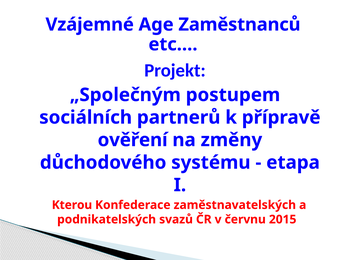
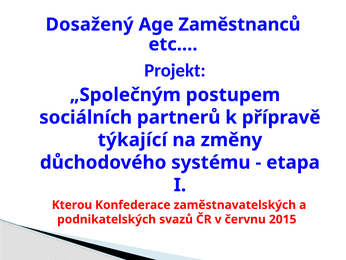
Vzájemné: Vzájemné -> Dosažený
ověření: ověření -> týkající
